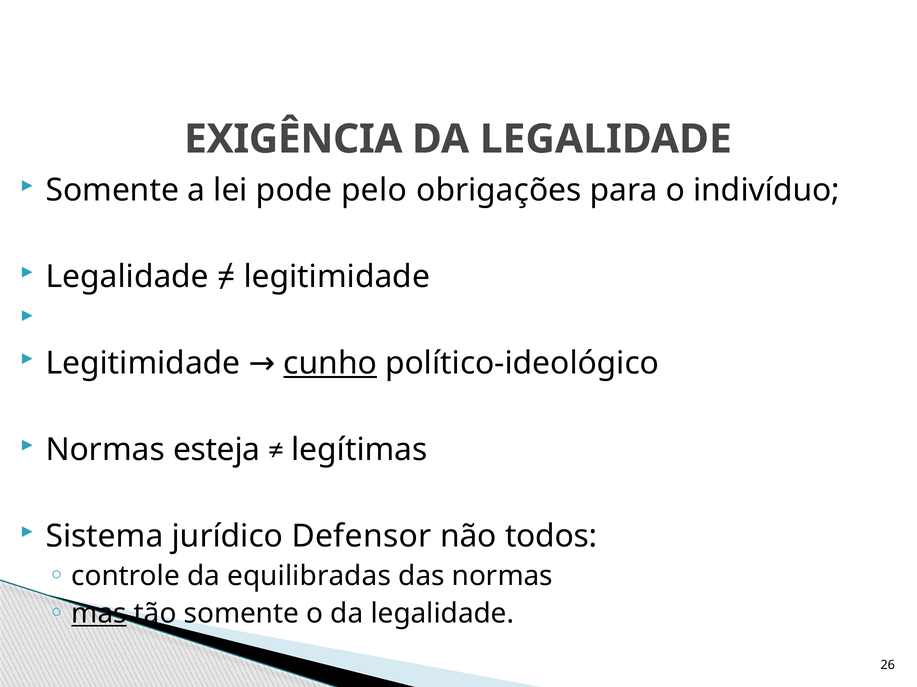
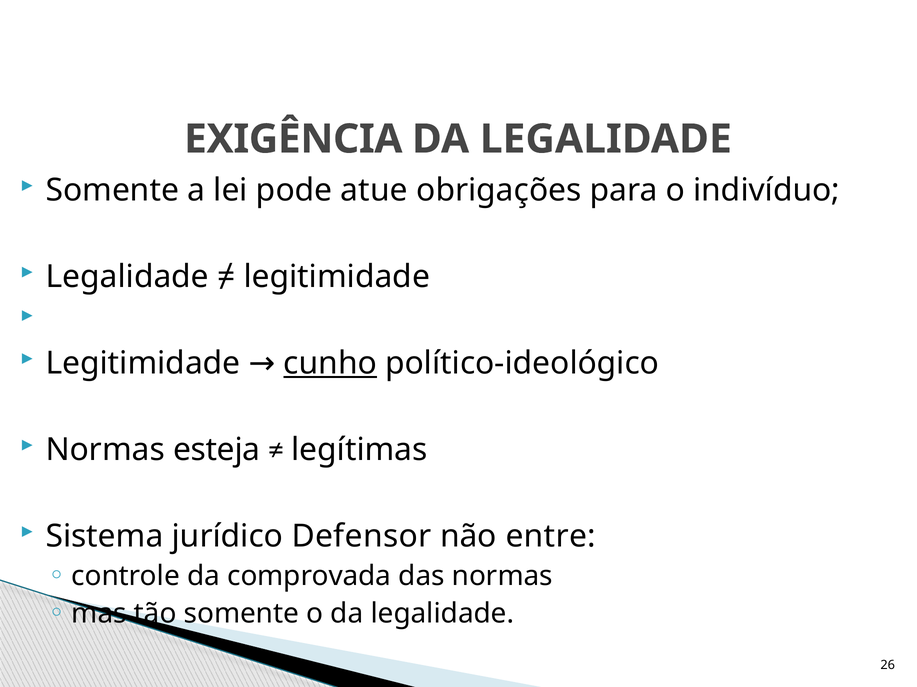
pelo: pelo -> atue
todos: todos -> entre
equilibradas: equilibradas -> comprovada
mas underline: present -> none
